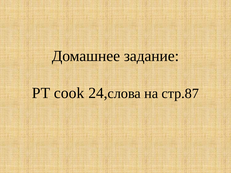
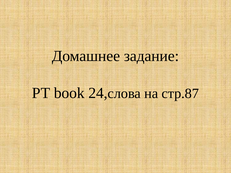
cook: cook -> book
